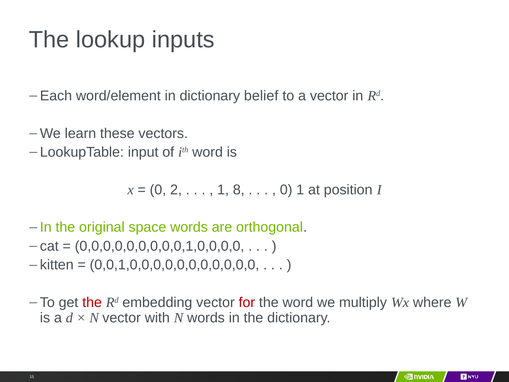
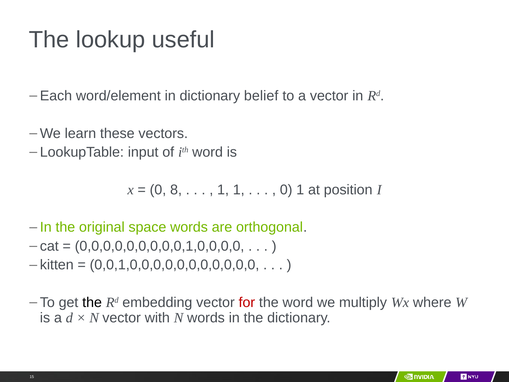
inputs: inputs -> useful
2: 2 -> 8
1 8: 8 -> 1
the at (92, 302) colour: red -> black
